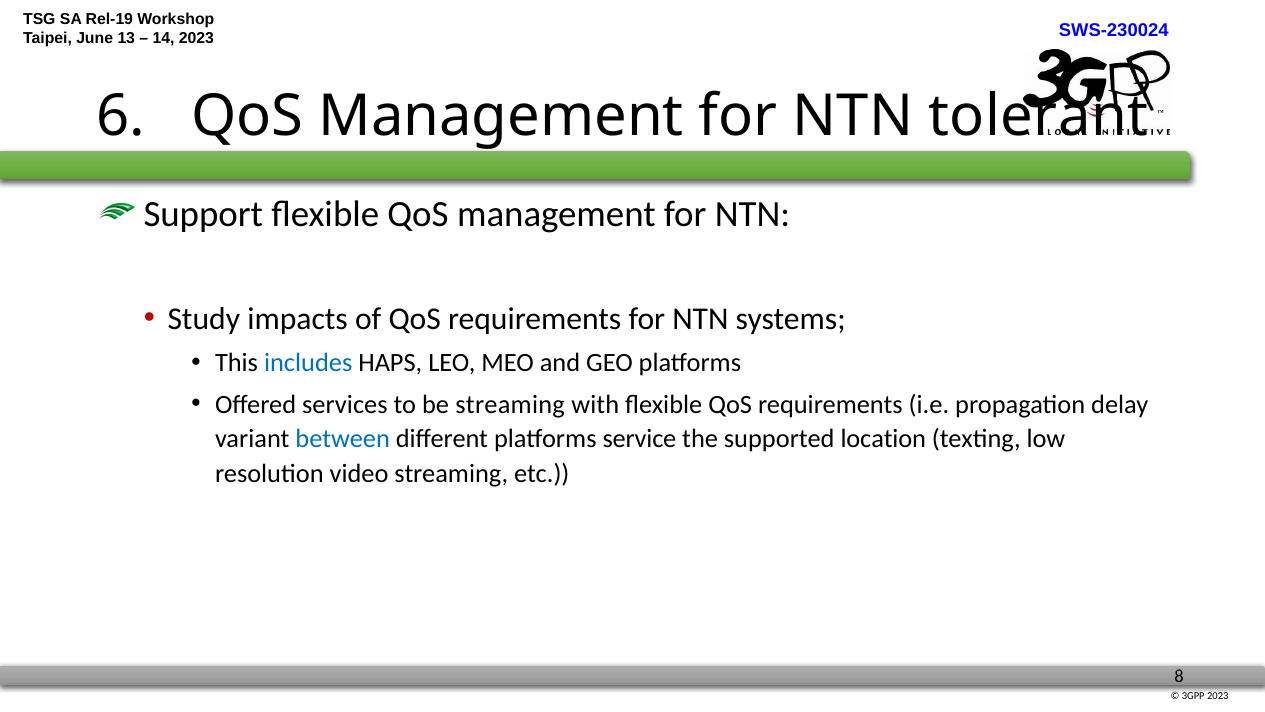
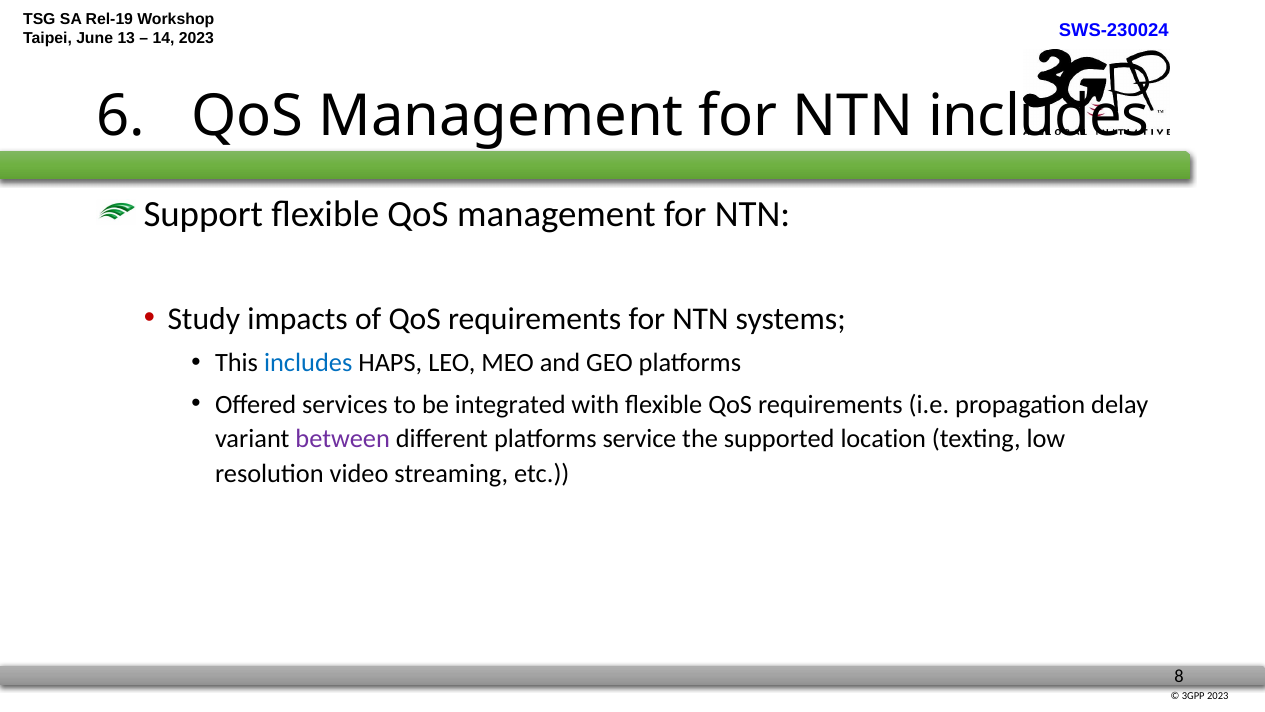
NTN tolerant: tolerant -> includes
be streaming: streaming -> integrated
between colour: blue -> purple
